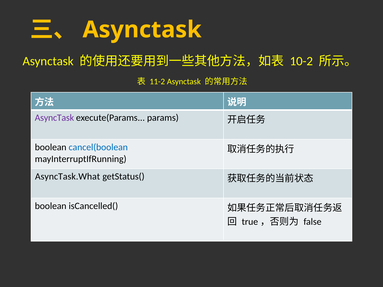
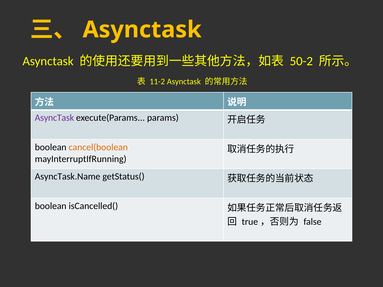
10-2: 10-2 -> 50-2
cancel(boolean colour: blue -> orange
AsyncTask.What: AsyncTask.What -> AsyncTask.Name
